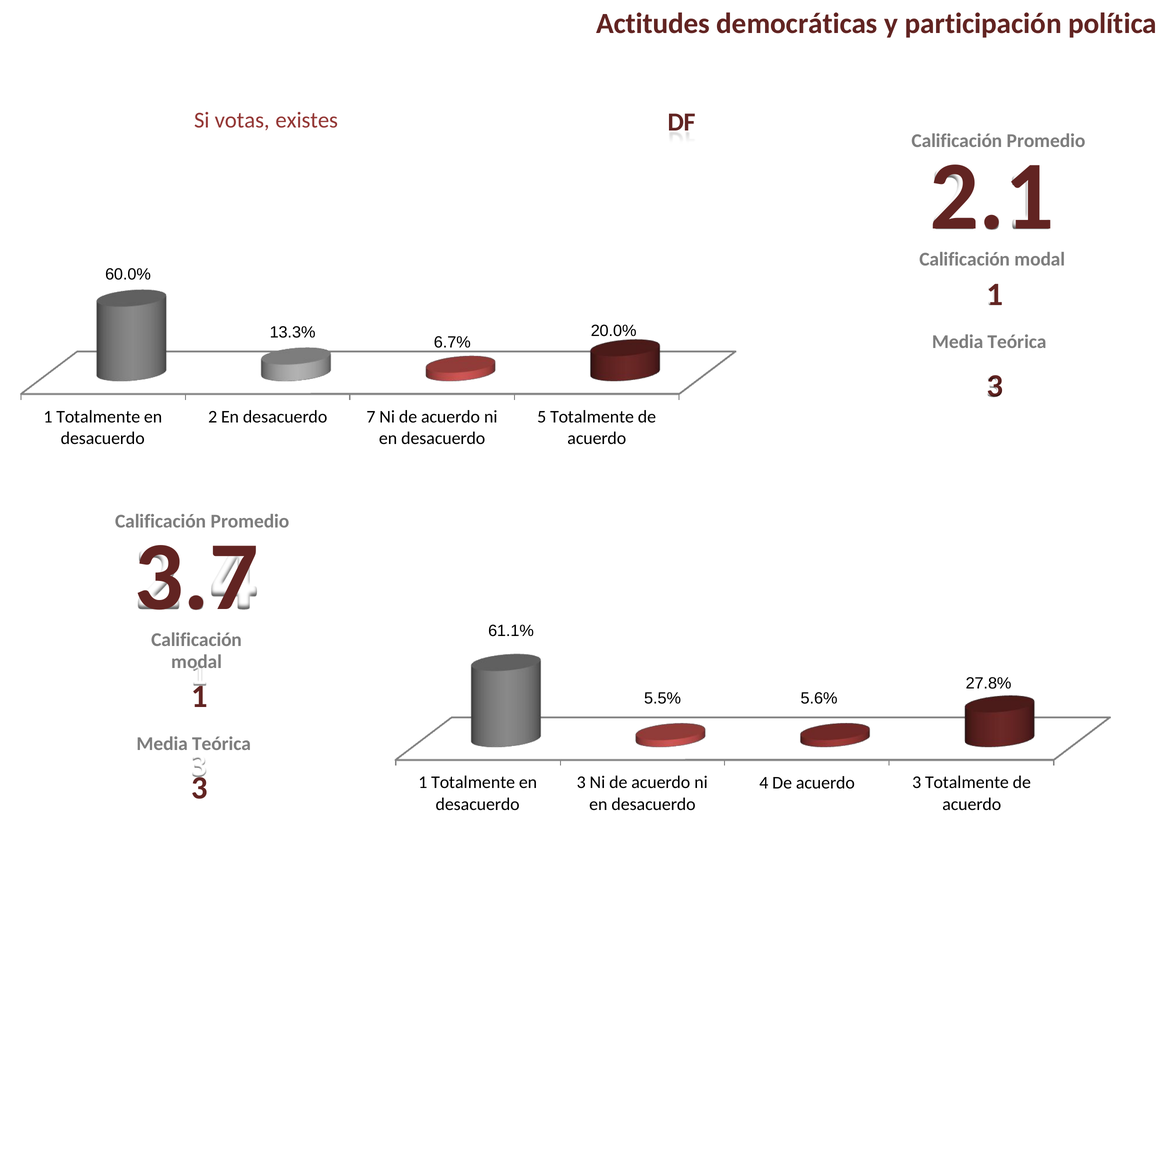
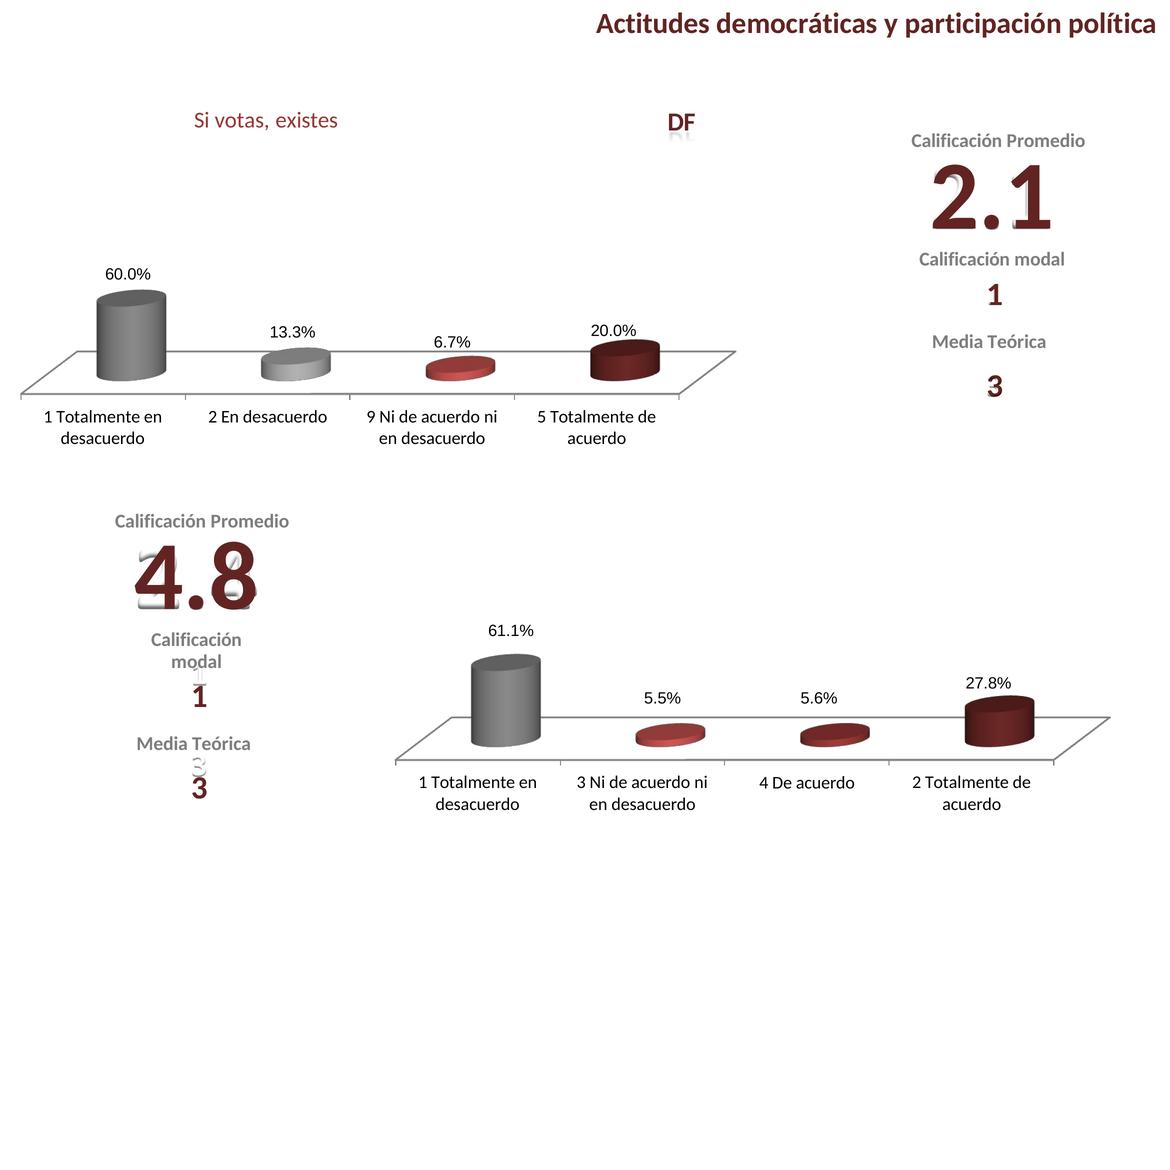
7: 7 -> 9
3.7: 3.7 -> 4.8
acuerdo 3: 3 -> 2
